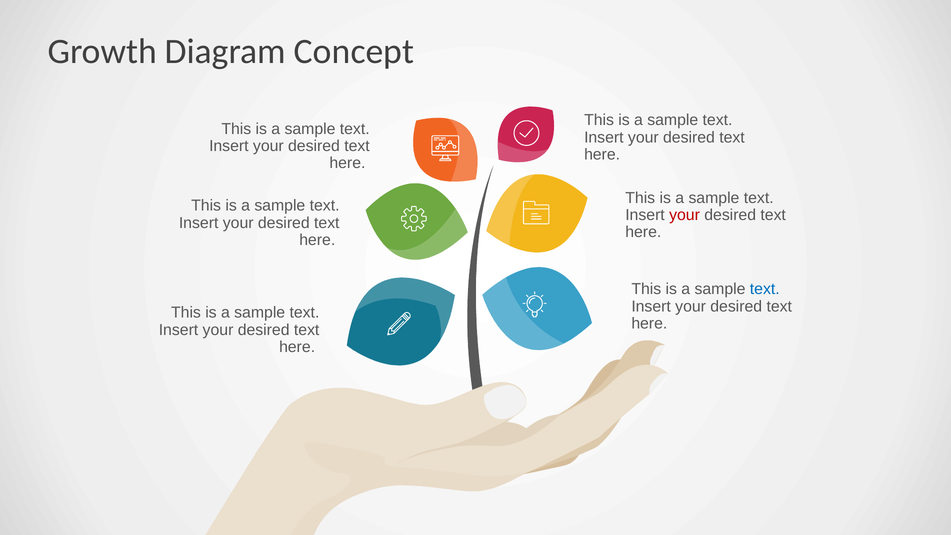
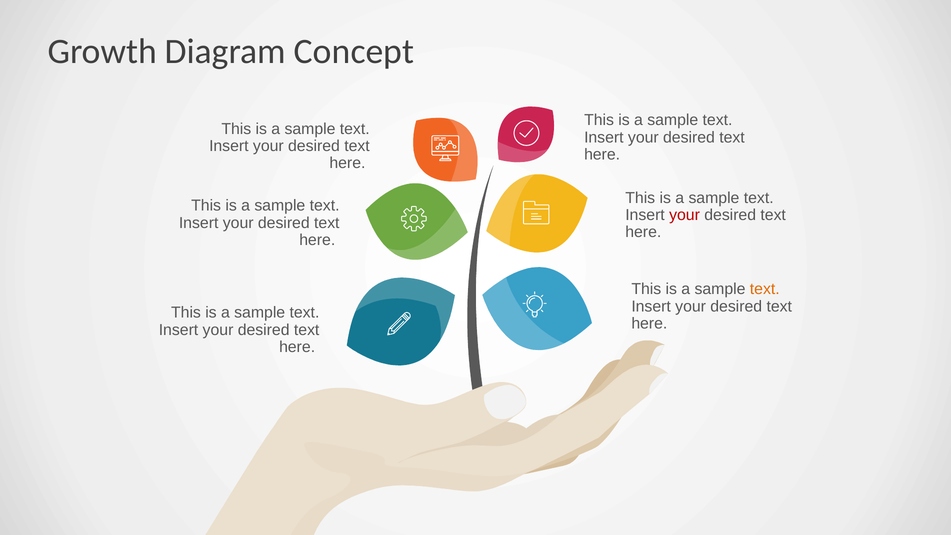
text at (765, 289) colour: blue -> orange
